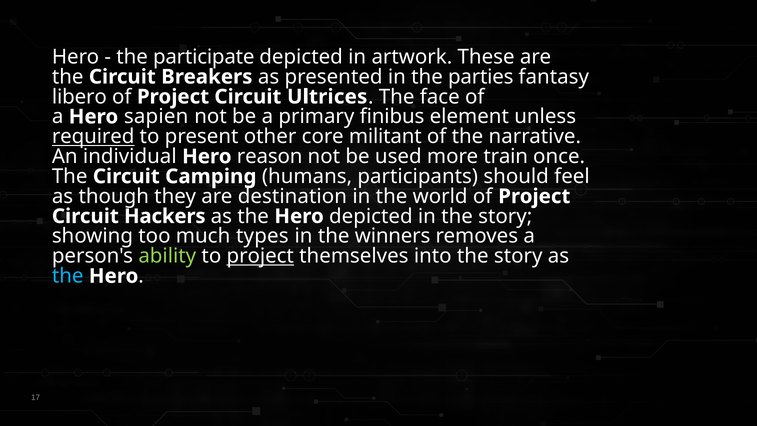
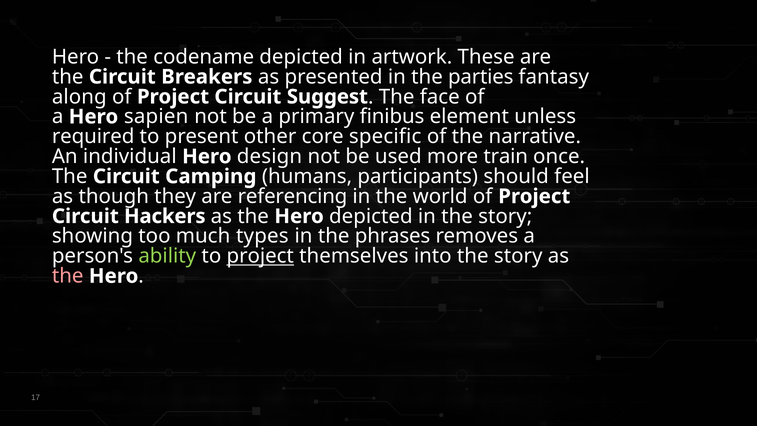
participate: participate -> codename
libero: libero -> along
Ultrices: Ultrices -> Suggest
required underline: present -> none
militant: militant -> specific
reason: reason -> design
destination: destination -> referencing
winners: winners -> phrases
the at (68, 276) colour: light blue -> pink
